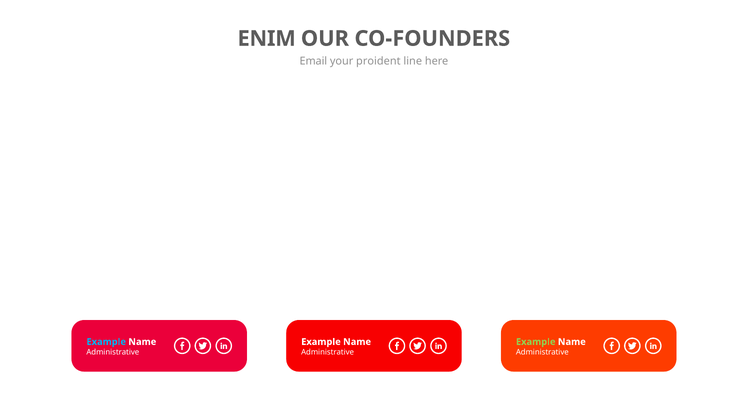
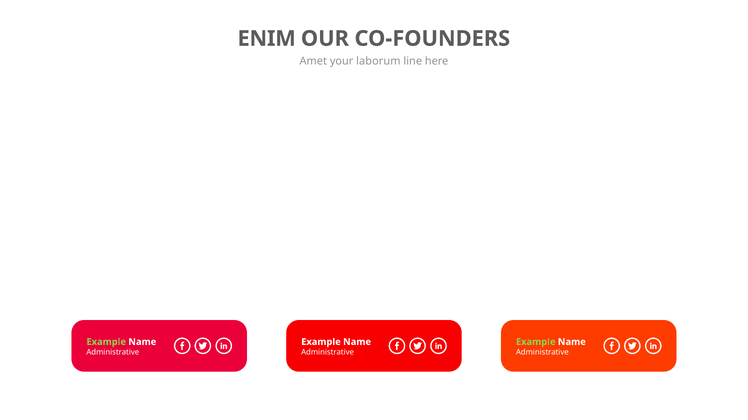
Email: Email -> Amet
proident: proident -> laborum
Example at (106, 342) colour: light blue -> light green
